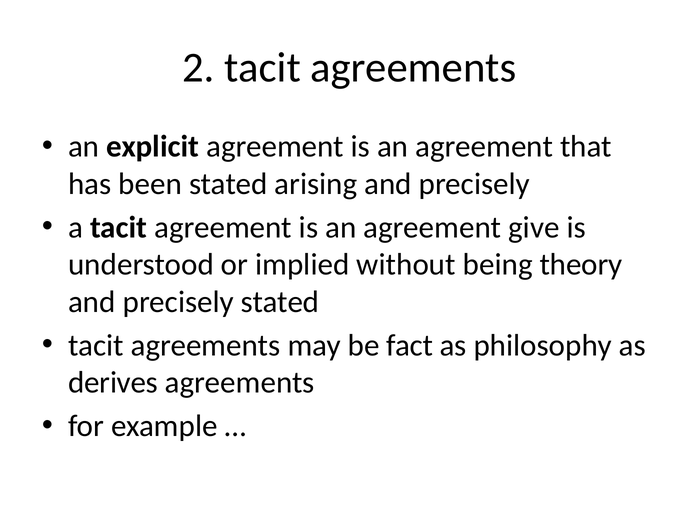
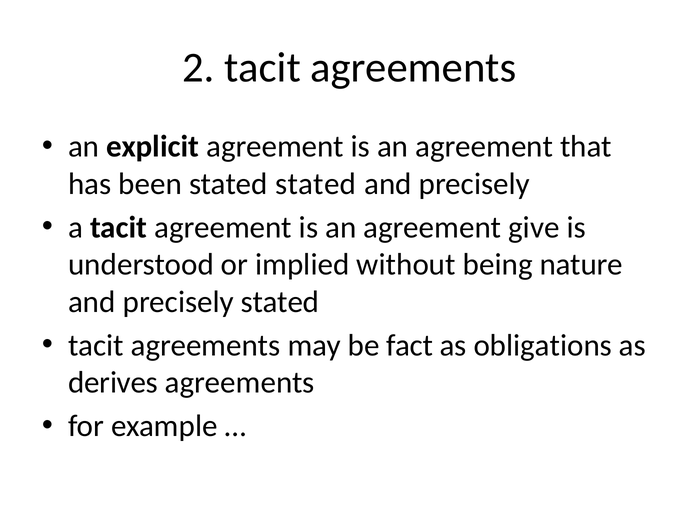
stated arising: arising -> stated
theory: theory -> nature
philosophy: philosophy -> obligations
